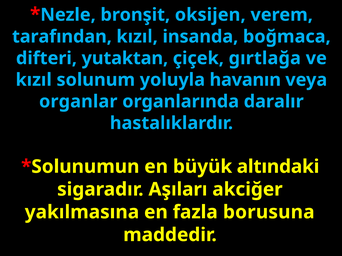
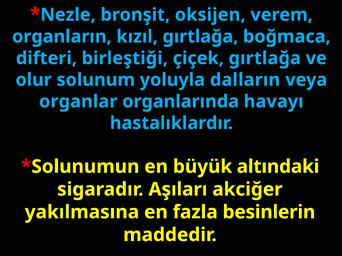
tarafından: tarafından -> organların
kızıl insanda: insanda -> gırtlağa
yutaktan: yutaktan -> birleştiği
kızıl at (34, 80): kızıl -> olur
havanın: havanın -> dalların
daralır: daralır -> havayı
borusuna: borusuna -> besinlerin
